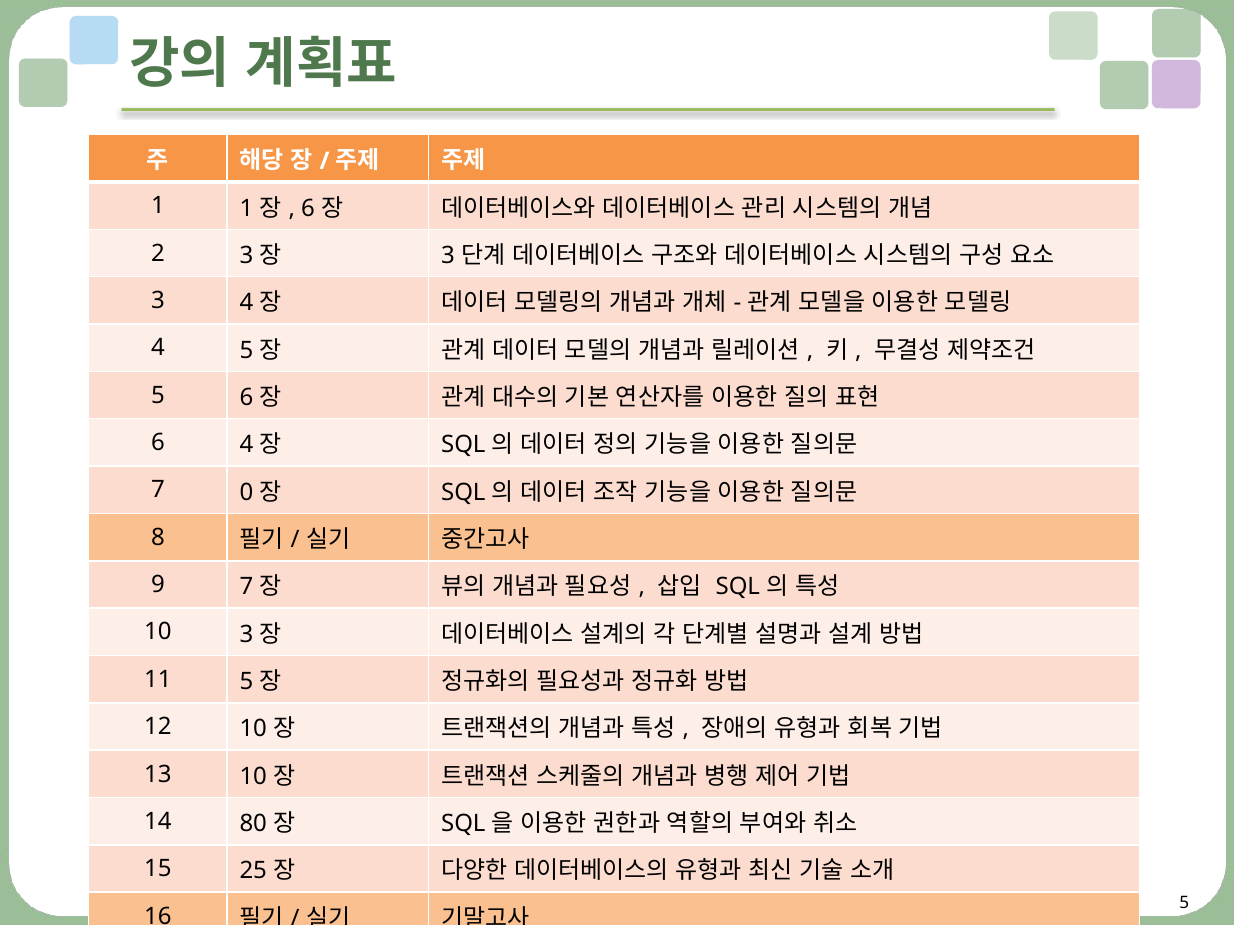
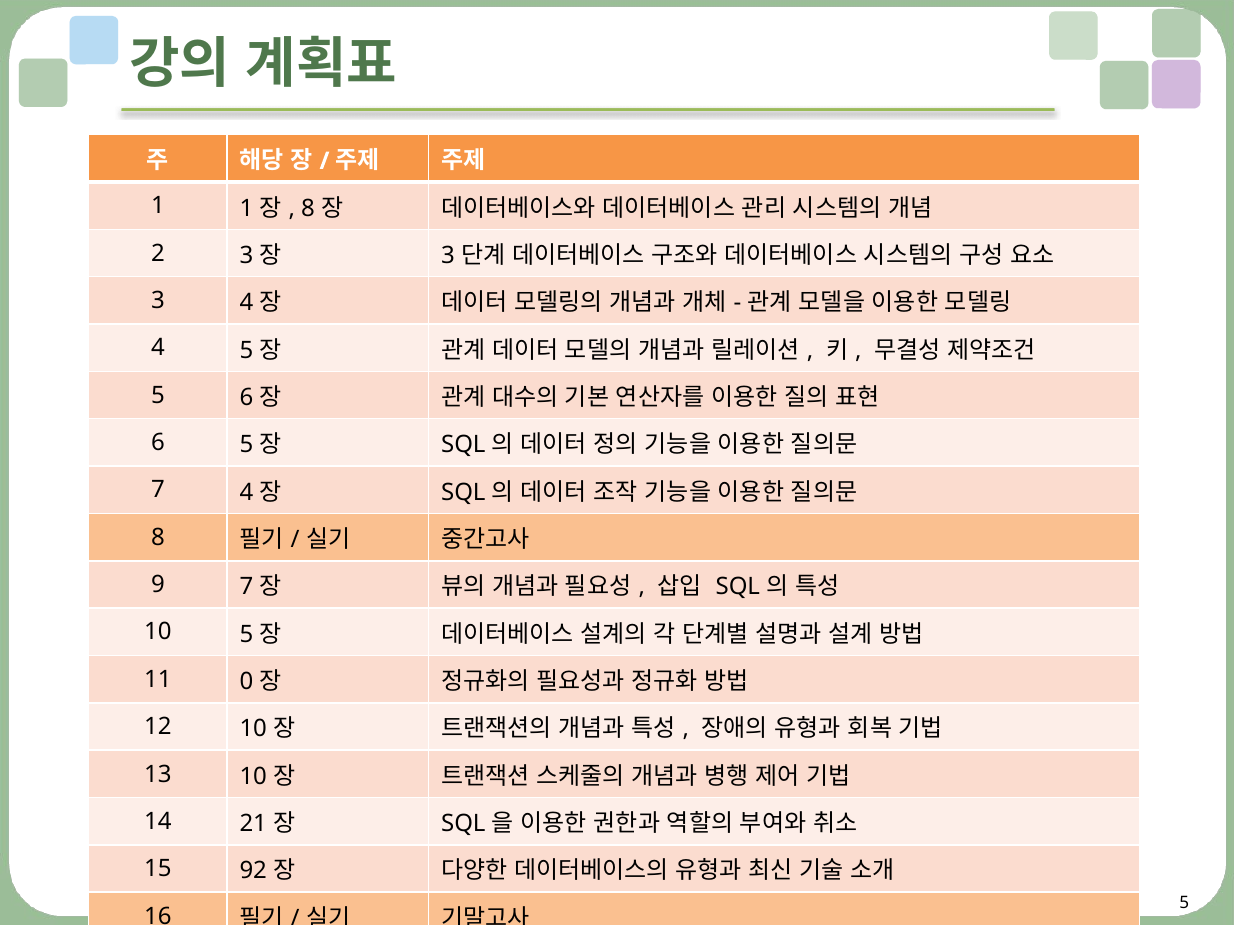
6 at (308, 208): 6 -> 8
6 4: 4 -> 5
7 0: 0 -> 4
10 3: 3 -> 5
11 5: 5 -> 0
80: 80 -> 21
25: 25 -> 92
